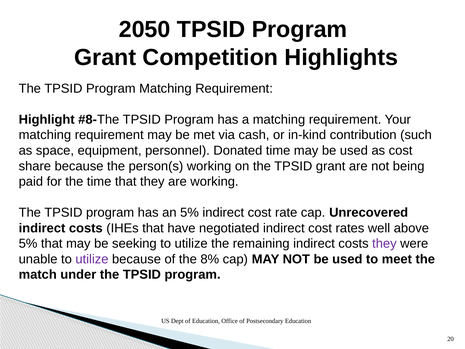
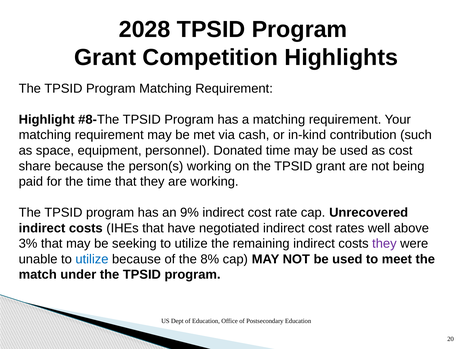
2050: 2050 -> 2028
an 5%: 5% -> 9%
5% at (28, 244): 5% -> 3%
utilize at (92, 259) colour: purple -> blue
